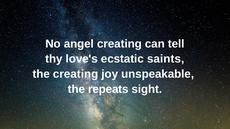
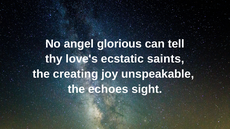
angel creating: creating -> glorious
repeats: repeats -> echoes
